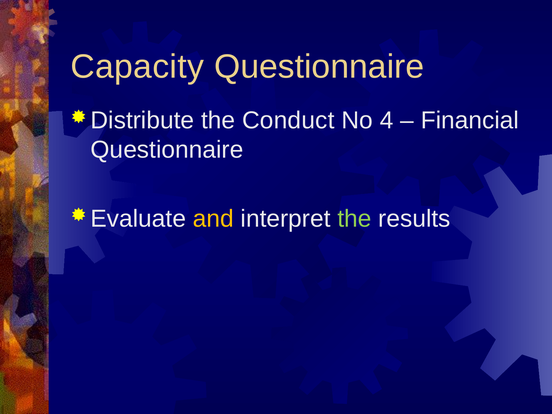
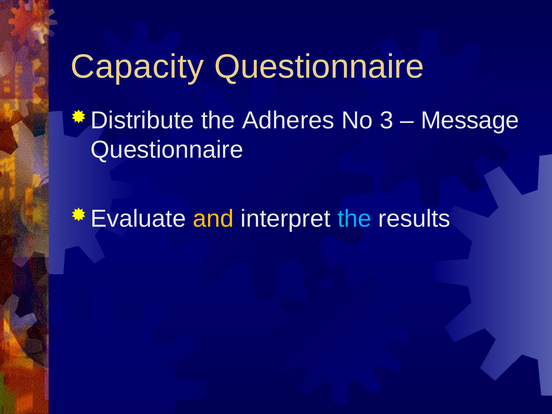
Conduct: Conduct -> Adheres
4: 4 -> 3
Financial: Financial -> Message
the at (354, 219) colour: light green -> light blue
